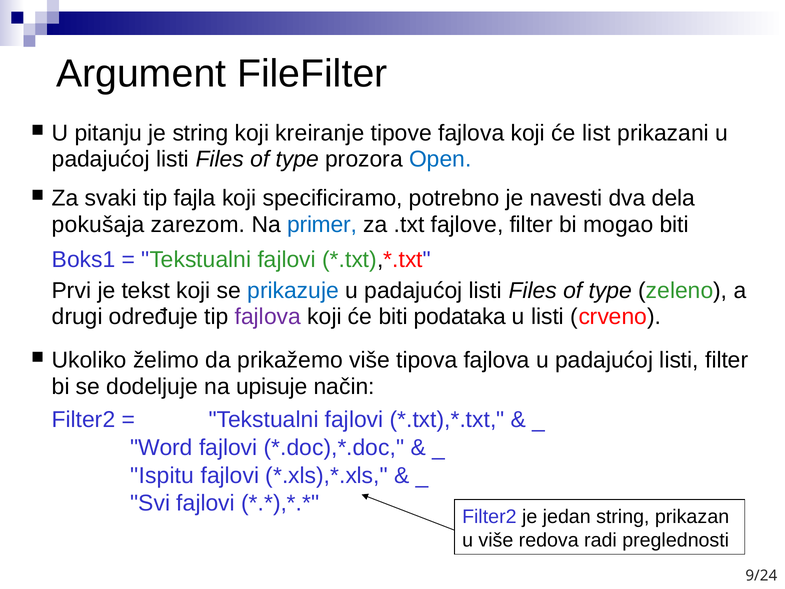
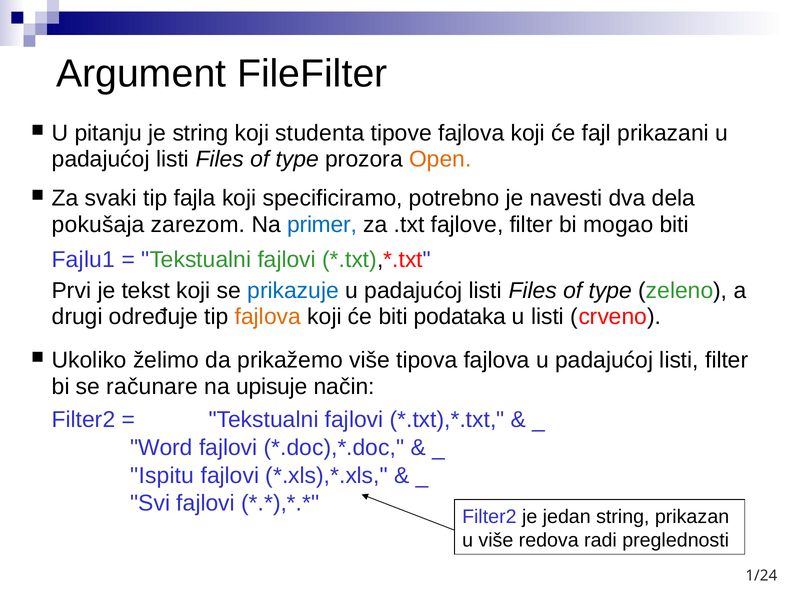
kreiranje: kreiranje -> studenta
list: list -> fajl
Open colour: blue -> orange
Boks1: Boks1 -> Fajlu1
fajlova at (268, 316) colour: purple -> orange
dodeljuje: dodeljuje -> računare
9/24: 9/24 -> 1/24
